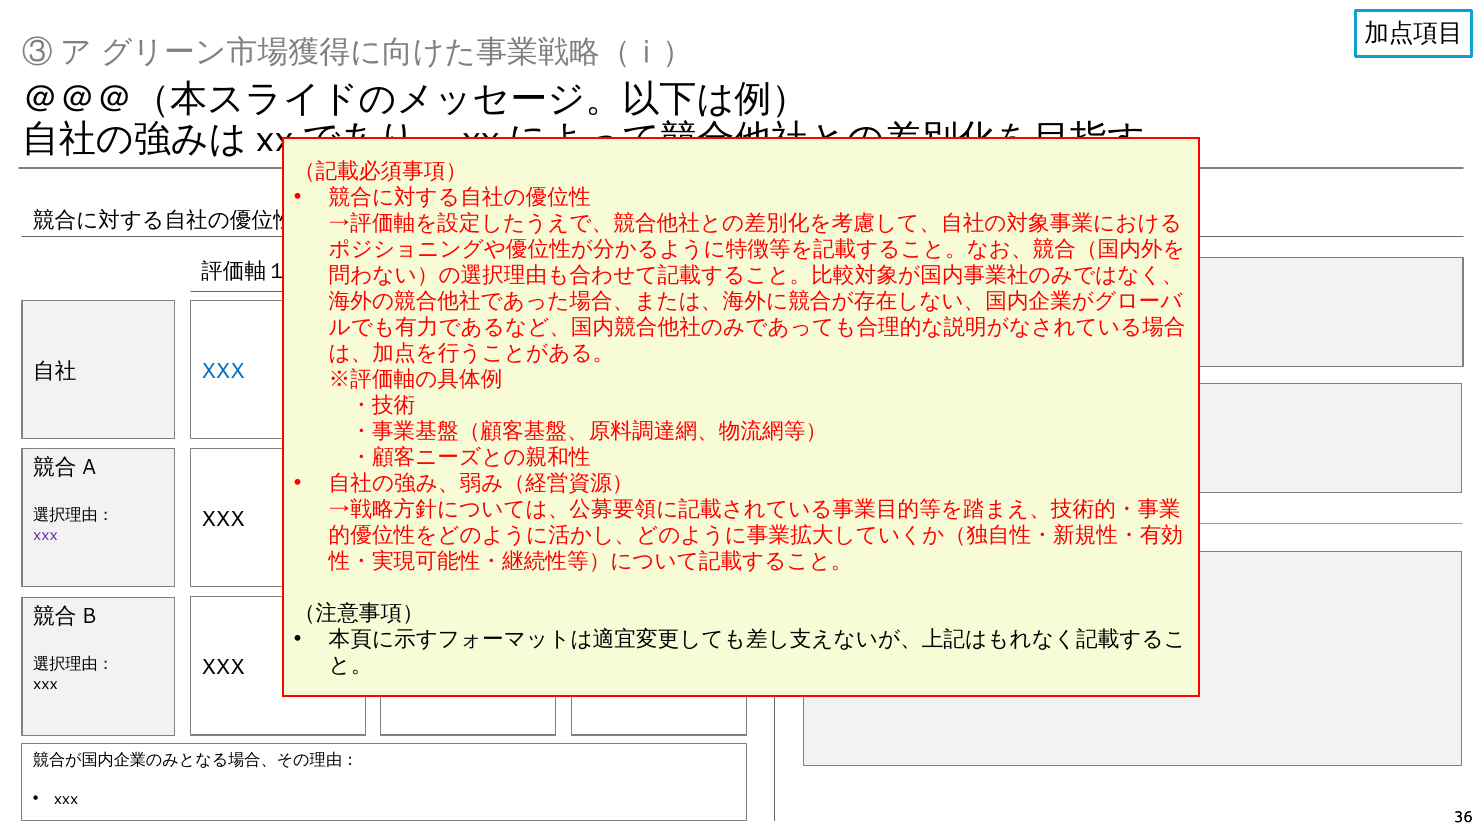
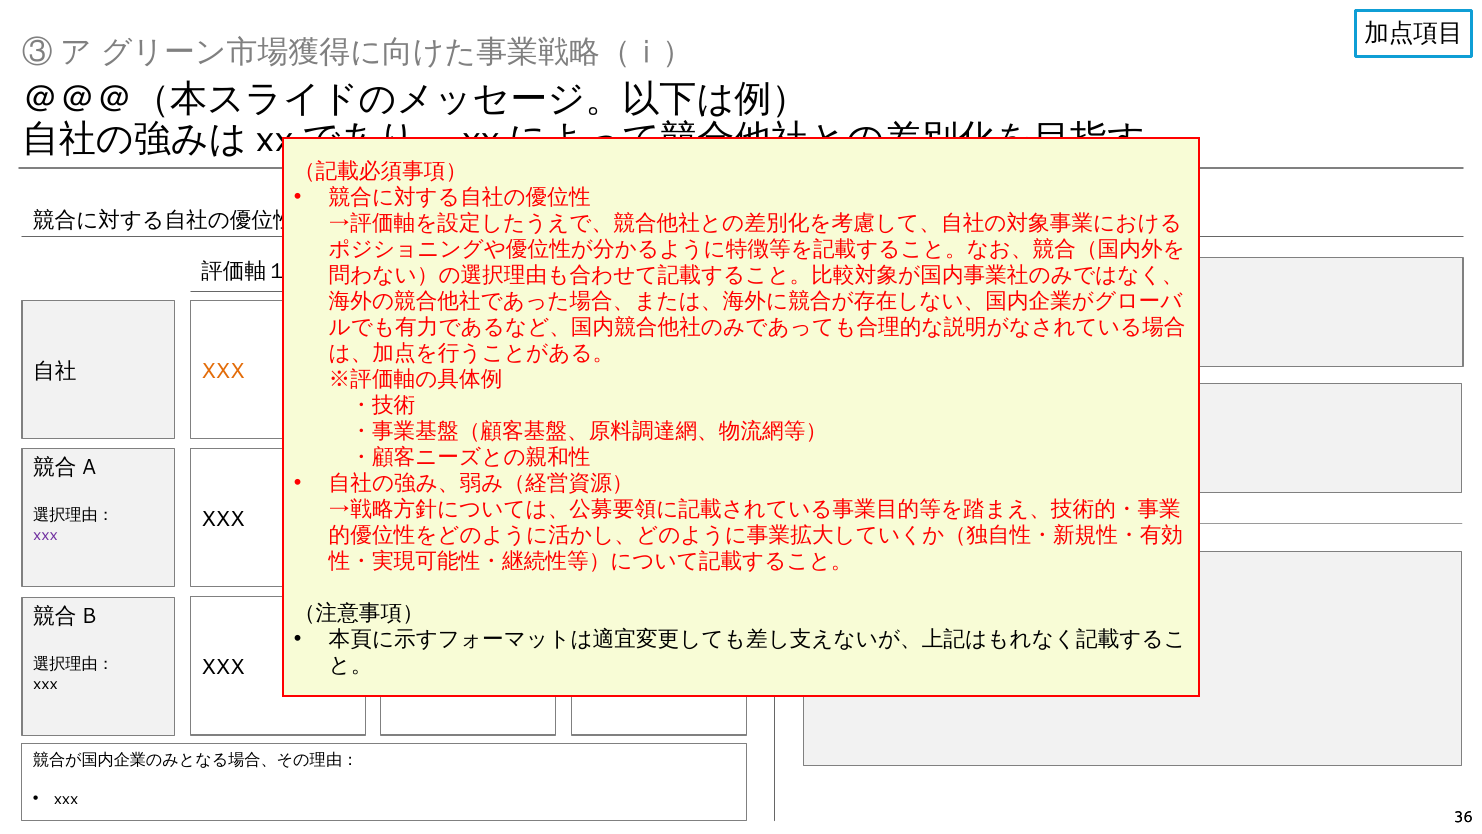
XXX at (223, 371) colour: blue -> orange
